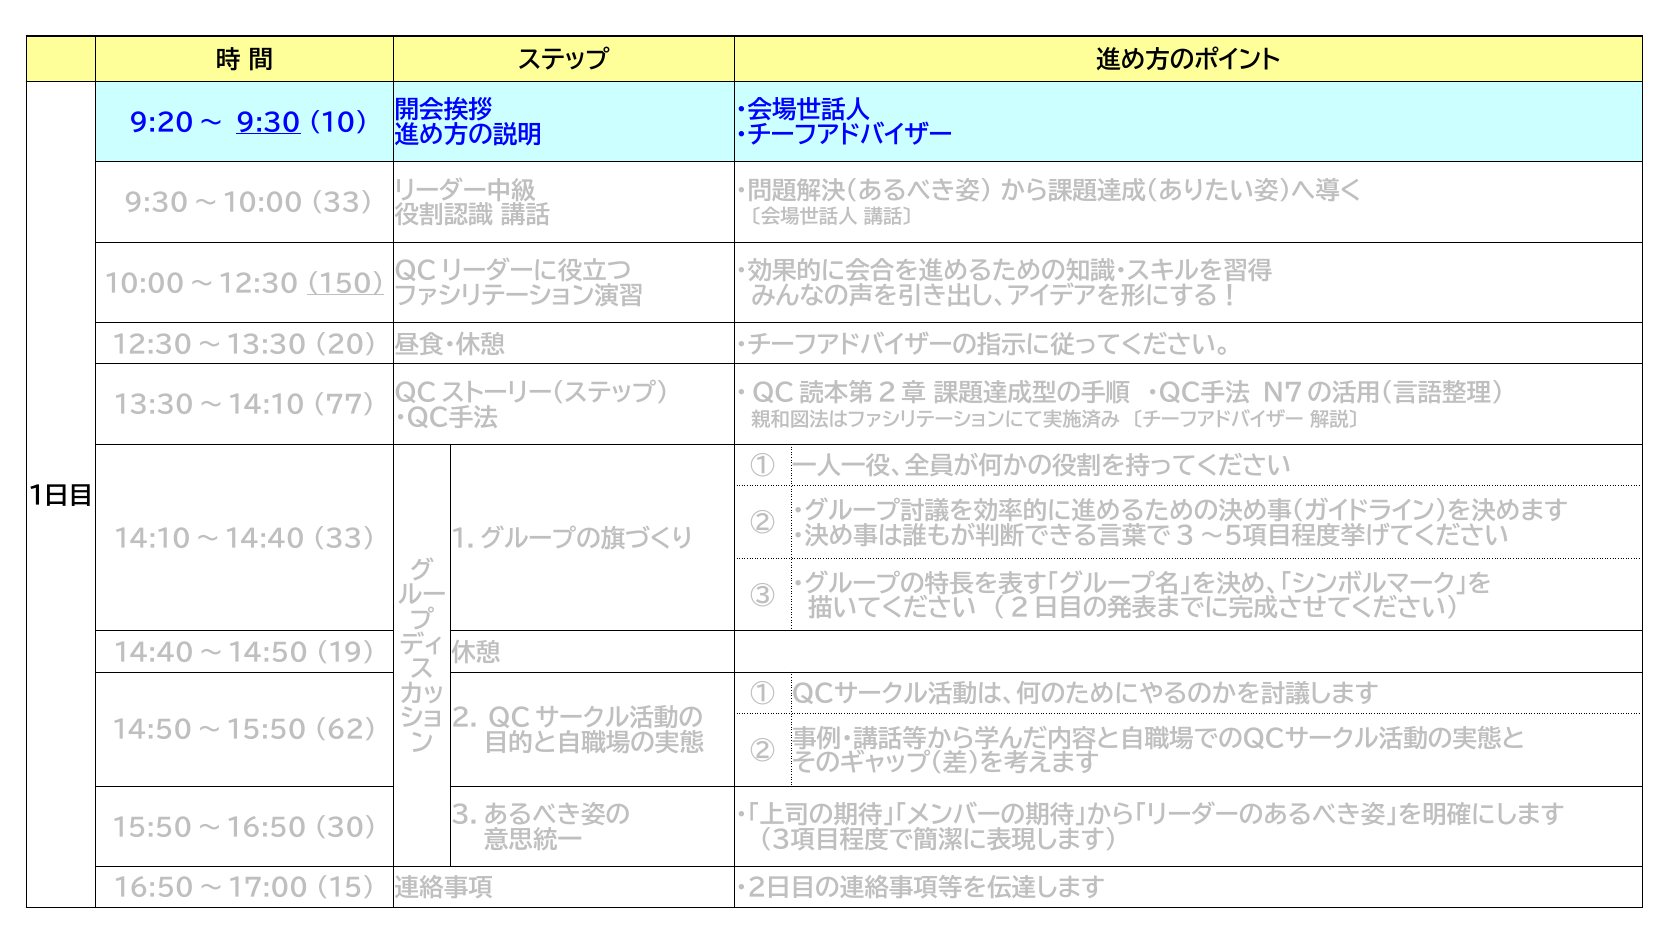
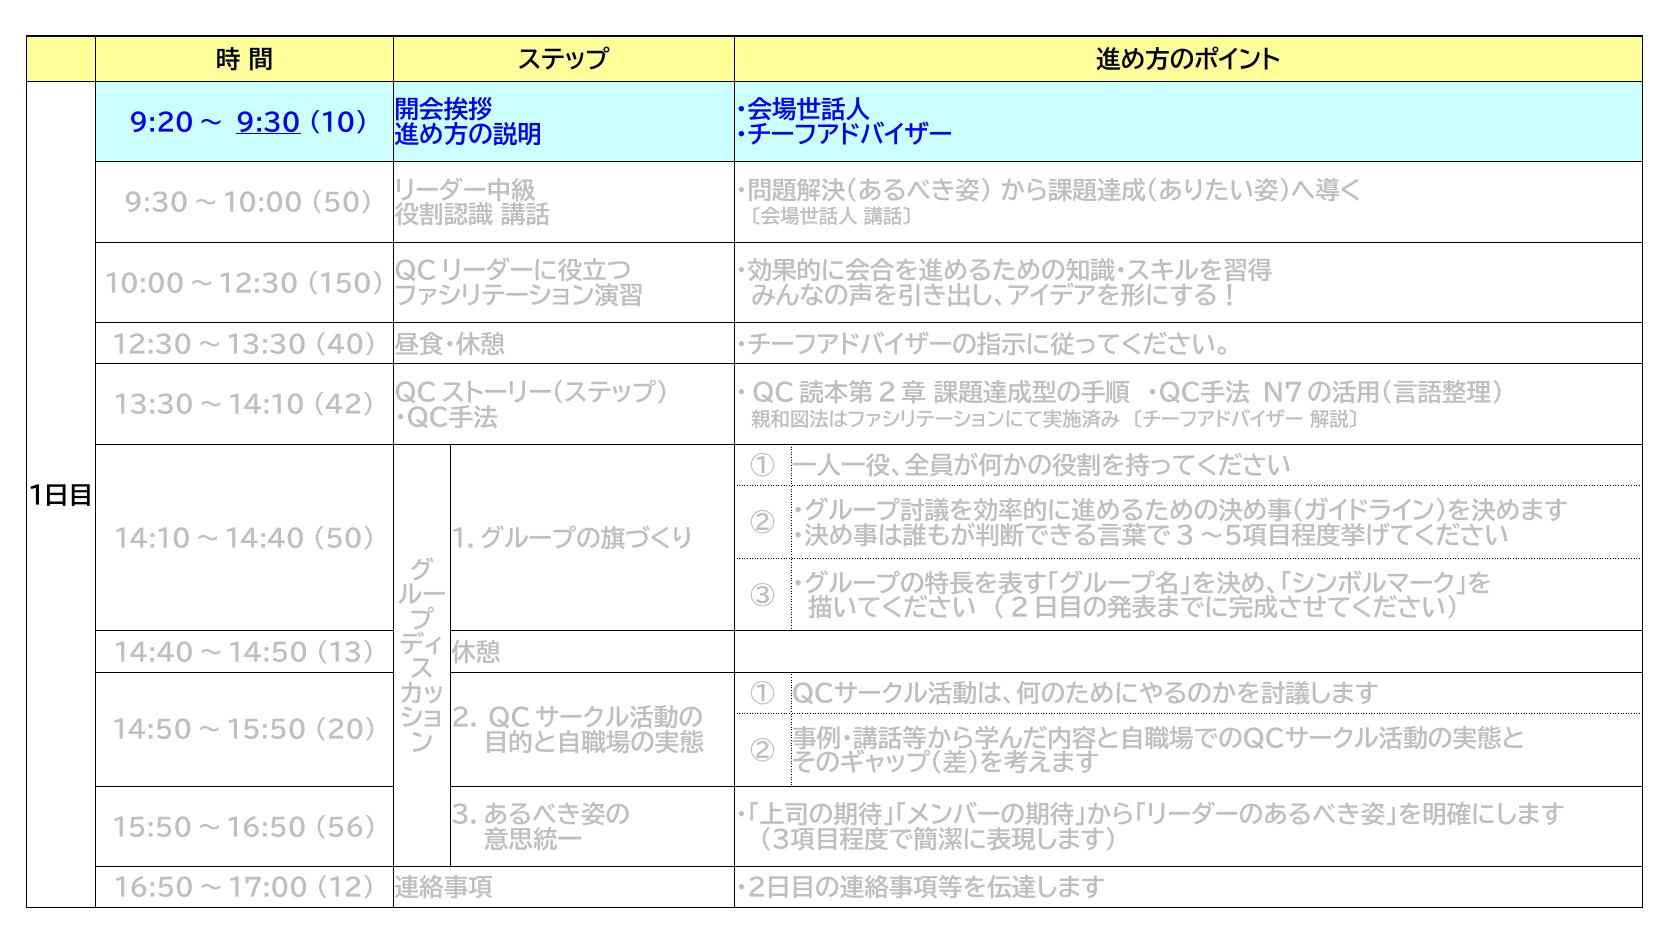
9:30～10:00 33: 33 -> 50
150 underline: present -> none
20: 20 -> 40
77: 77 -> 42
14:10～14:40 33: 33 -> 50
19: 19 -> 13
62: 62 -> 20
30: 30 -> 56
15: 15 -> 12
